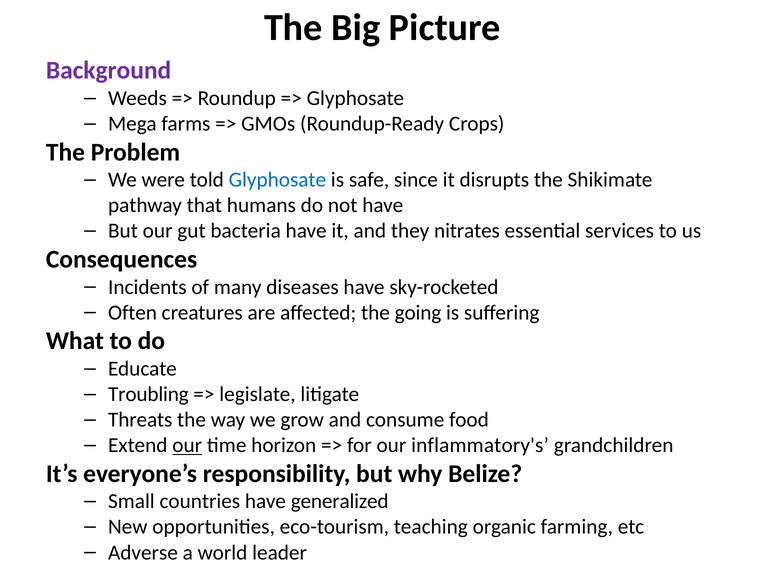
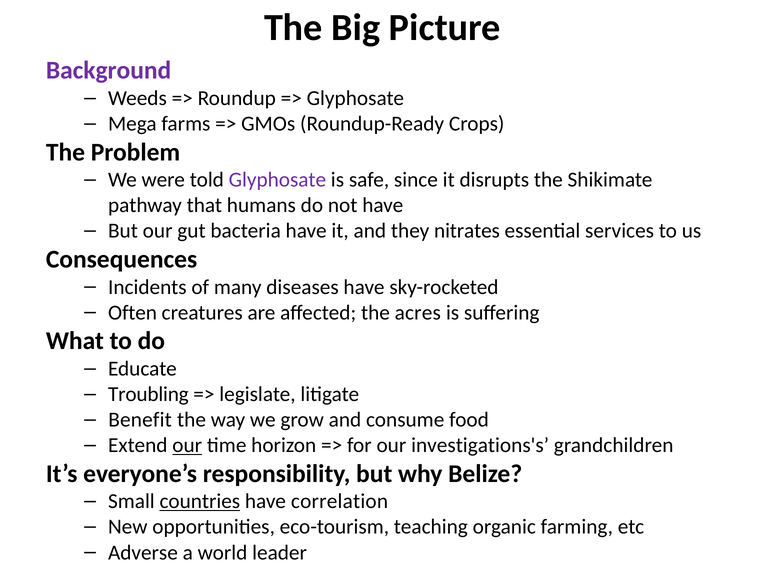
Glyphosate at (277, 180) colour: blue -> purple
going: going -> acres
Threats: Threats -> Benefit
inflammatory's: inflammatory's -> investigations's
countries underline: none -> present
generalized: generalized -> correlation
